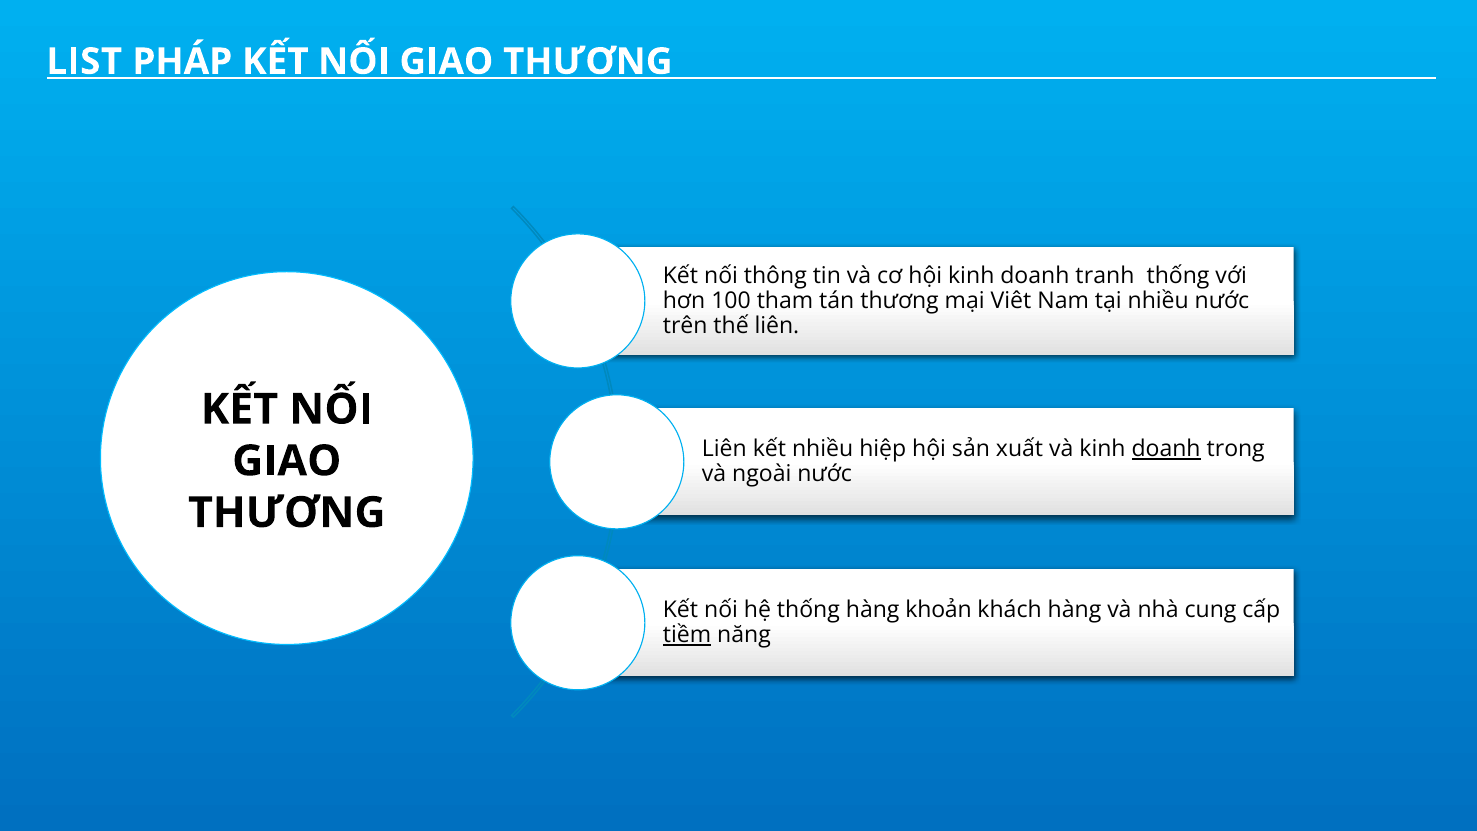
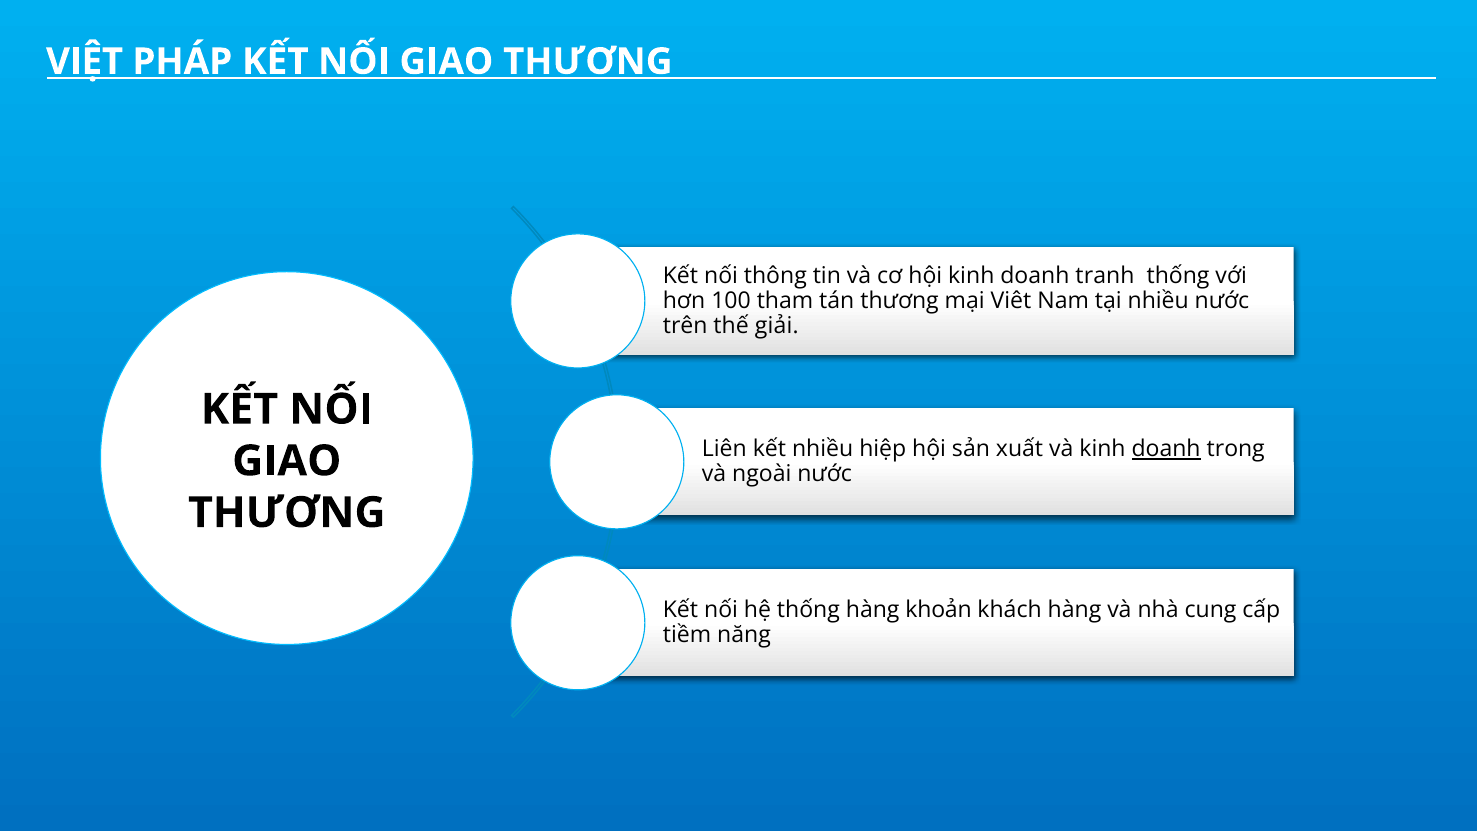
LIST: LIST -> VIỆT
thế liên: liên -> giải
tiềm underline: present -> none
